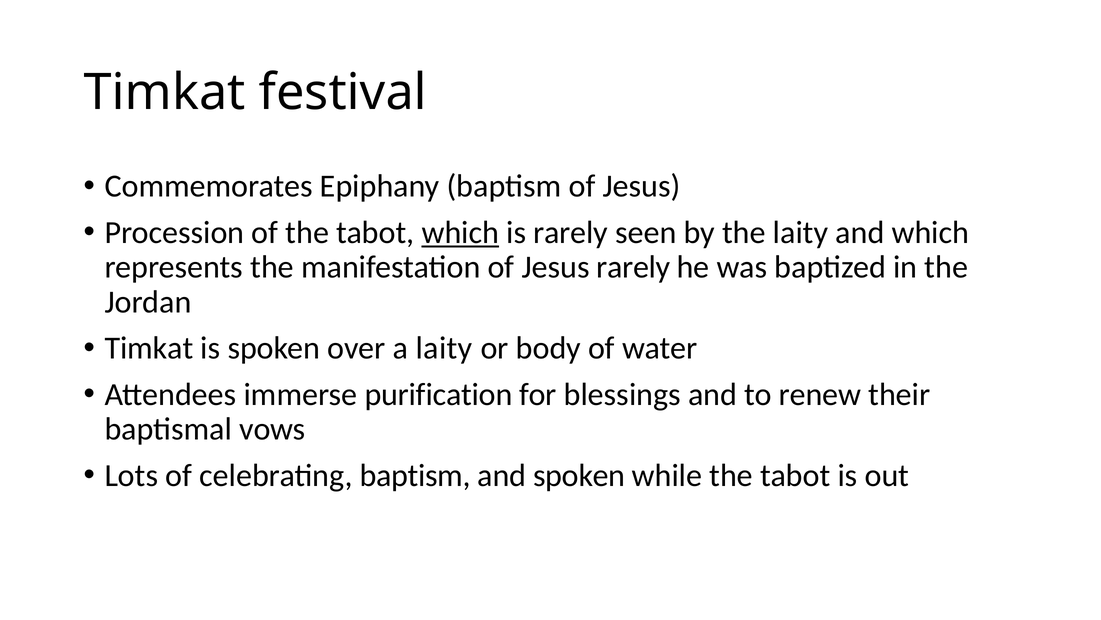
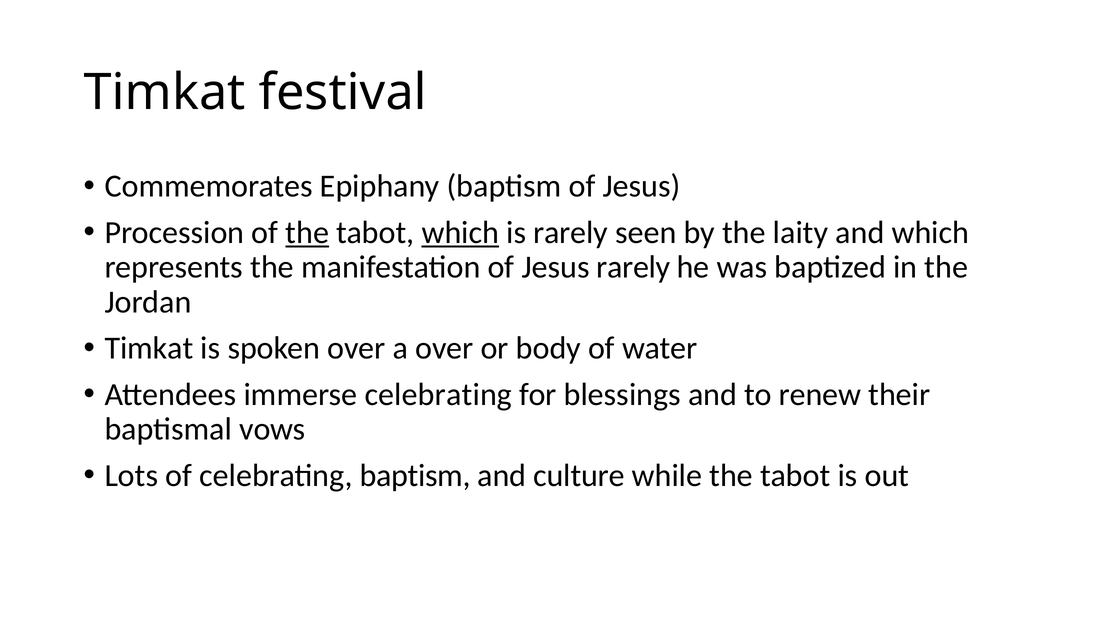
the at (307, 232) underline: none -> present
a laity: laity -> over
immerse purification: purification -> celebrating
and spoken: spoken -> culture
